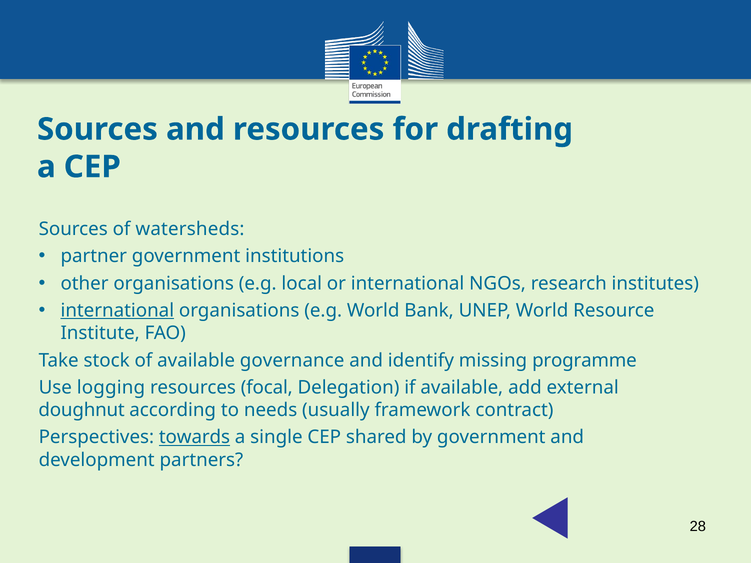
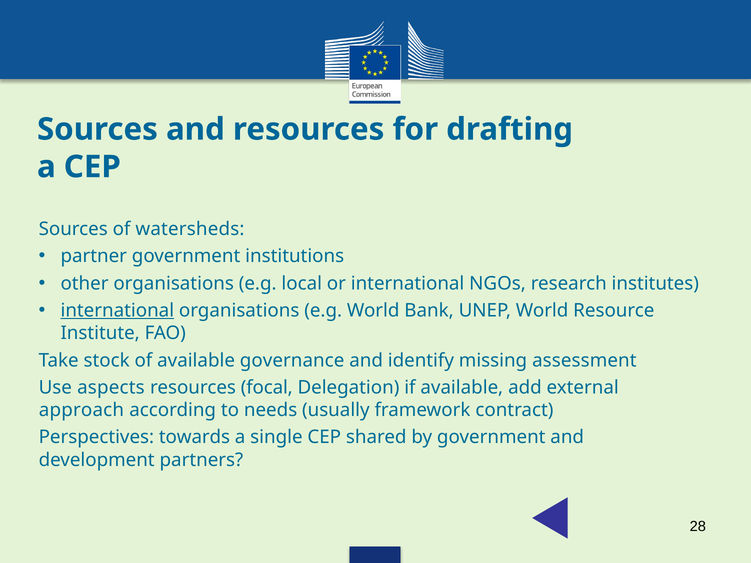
programme: programme -> assessment
logging: logging -> aspects
doughnut: doughnut -> approach
towards underline: present -> none
